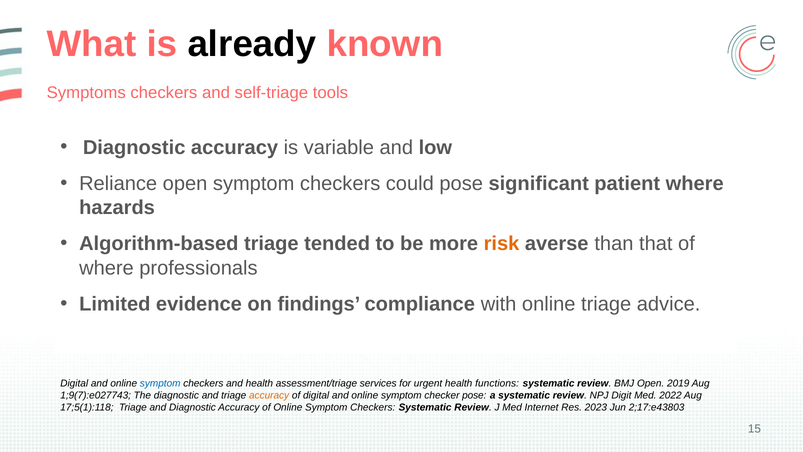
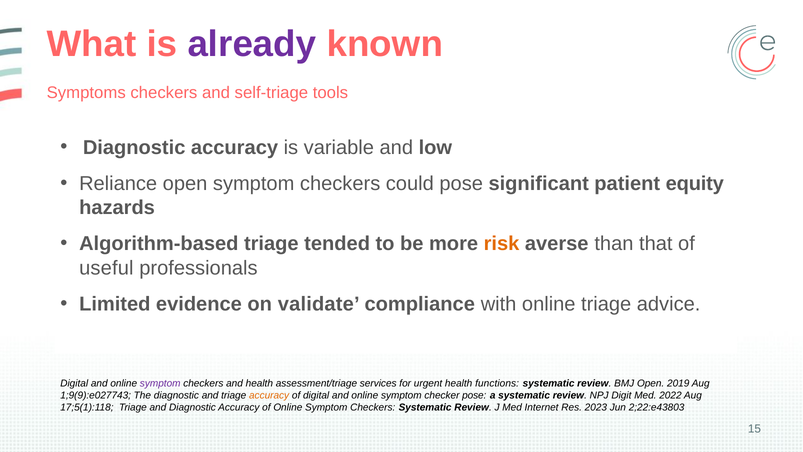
already colour: black -> purple
patient where: where -> equity
where at (106, 268): where -> useful
findings: findings -> validate
symptom at (160, 383) colour: blue -> purple
1;9(7):e027743: 1;9(7):e027743 -> 1;9(9):e027743
2;17:e43803: 2;17:e43803 -> 2;22:e43803
